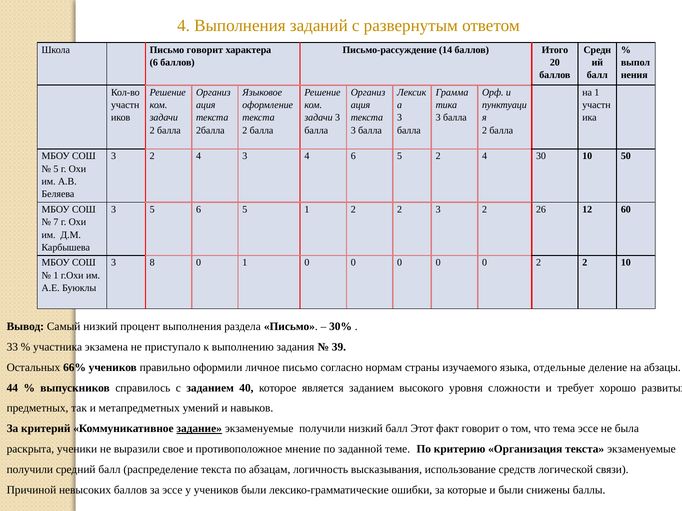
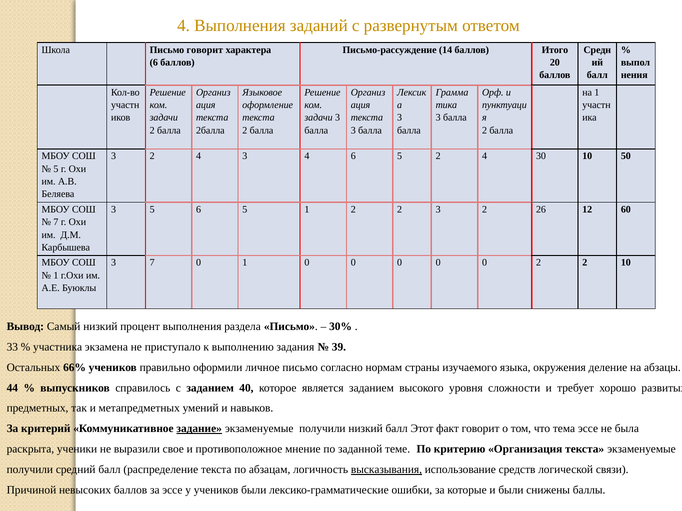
3 8: 8 -> 7
отдельные: отдельные -> окружения
высказывания underline: none -> present
